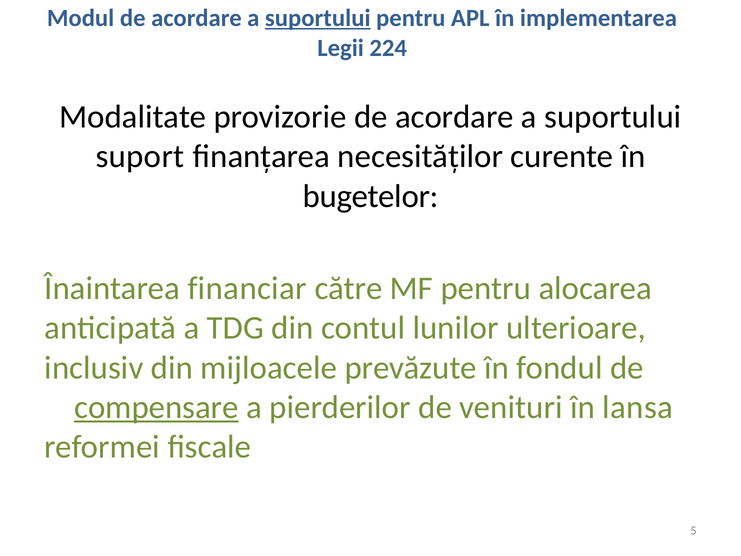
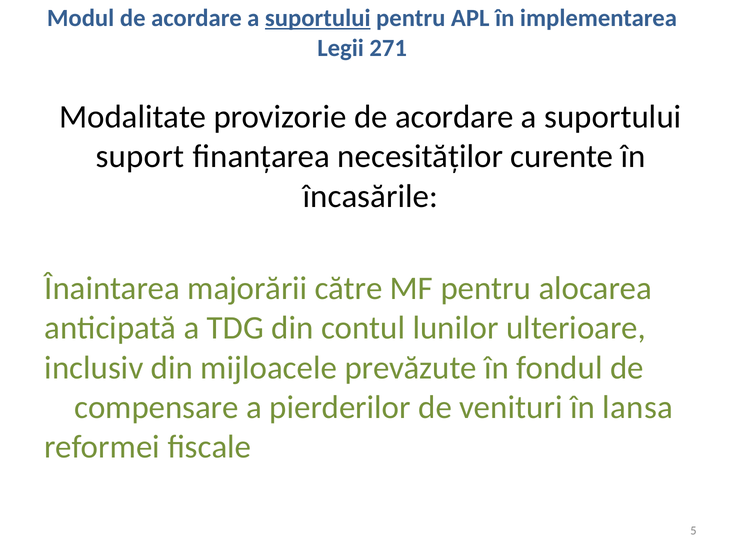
224: 224 -> 271
bugetelor: bugetelor -> încasările
financiar: financiar -> majorării
compensare underline: present -> none
